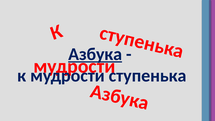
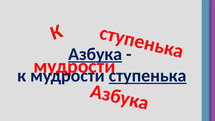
ступенька underline: none -> present
